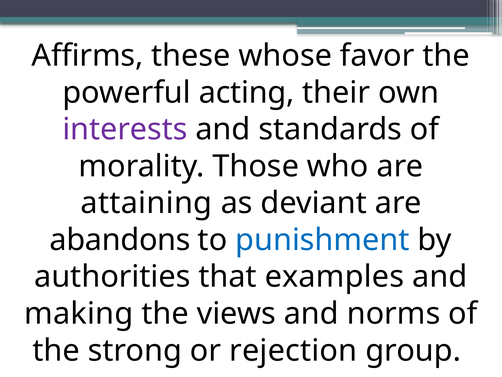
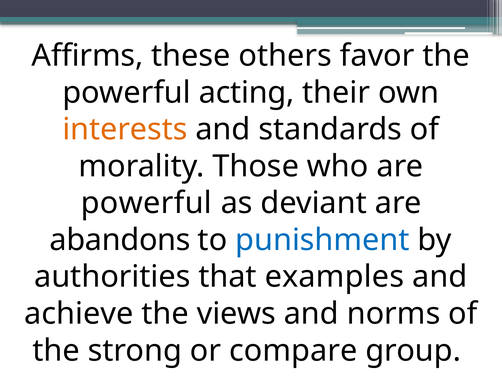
whose: whose -> others
interests colour: purple -> orange
attaining at (146, 203): attaining -> powerful
making: making -> achieve
rejection: rejection -> compare
